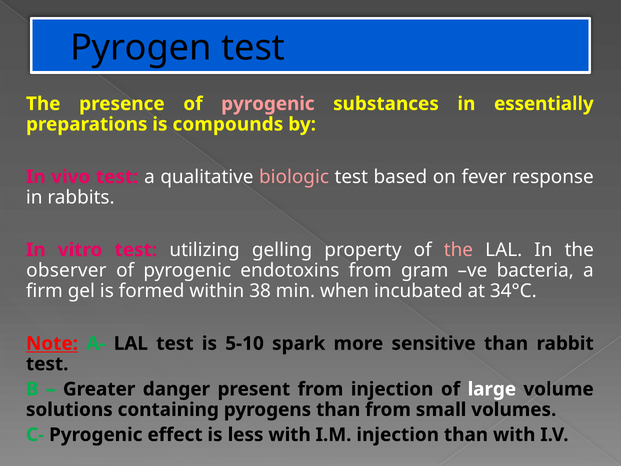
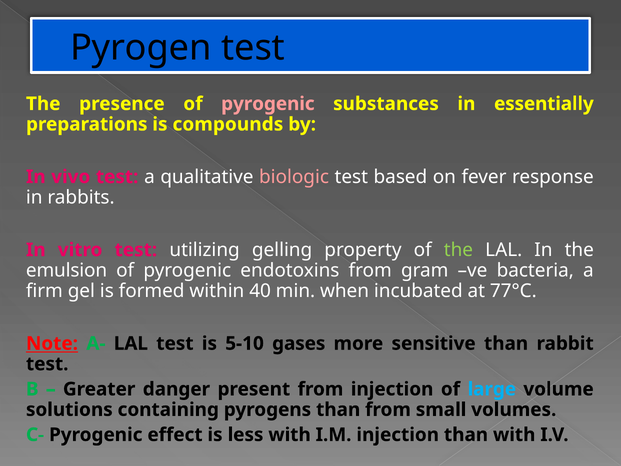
the at (458, 250) colour: pink -> light green
observer: observer -> emulsion
38: 38 -> 40
34°C: 34°C -> 77°C
spark: spark -> gases
large colour: white -> light blue
